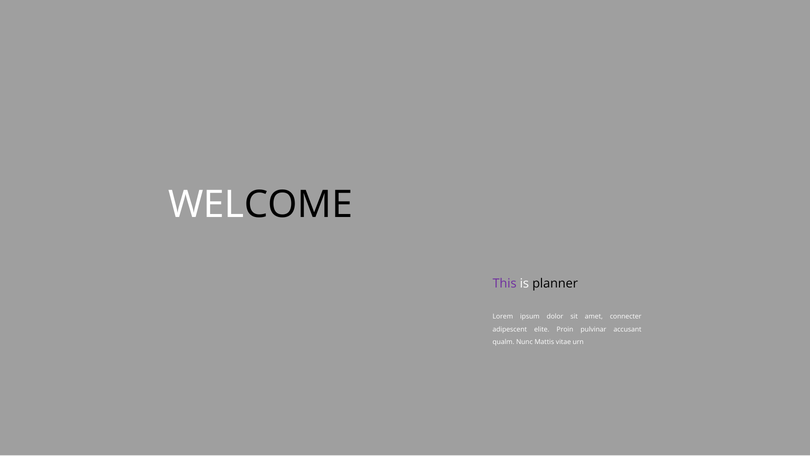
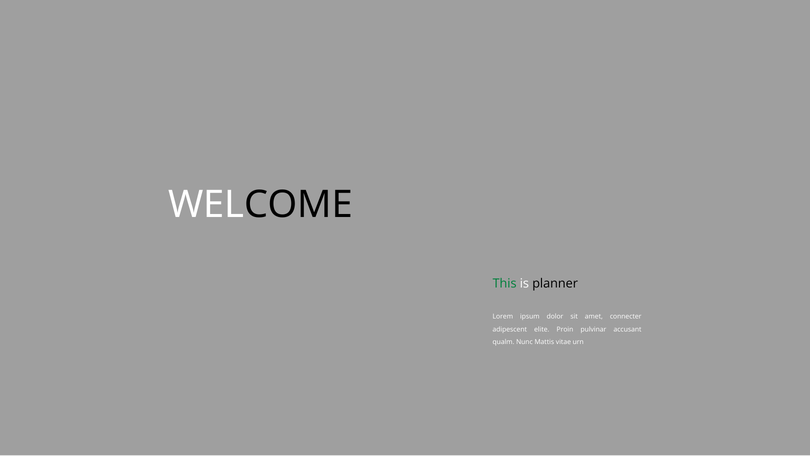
This colour: purple -> green
